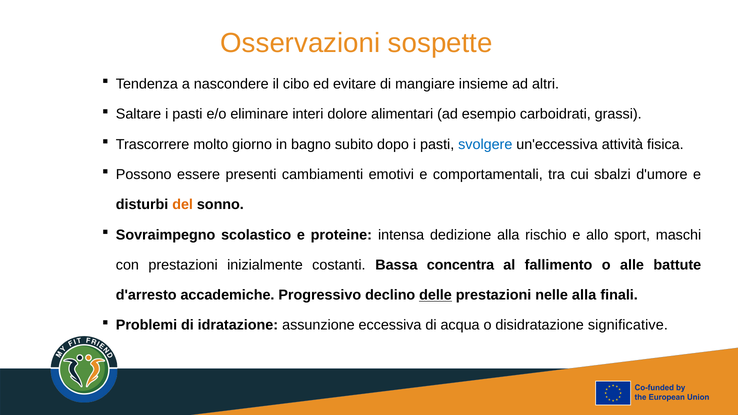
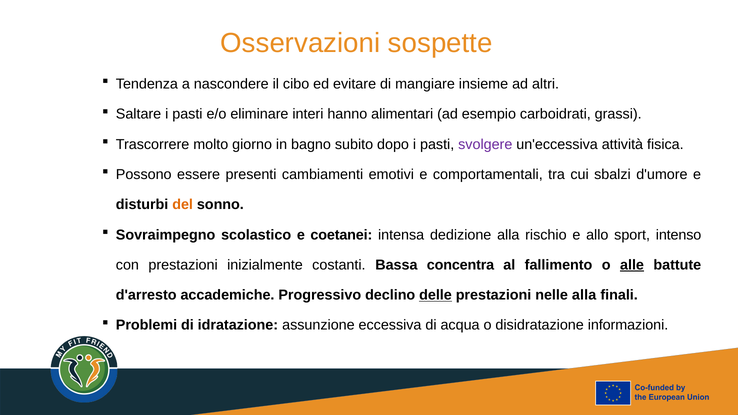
dolore: dolore -> hanno
svolgere colour: blue -> purple
proteine: proteine -> coetanei
maschi: maschi -> intenso
alle underline: none -> present
significative: significative -> informazioni
